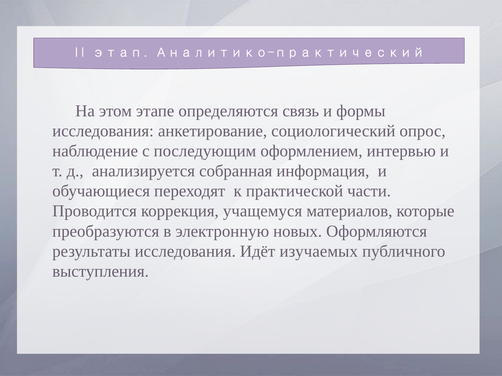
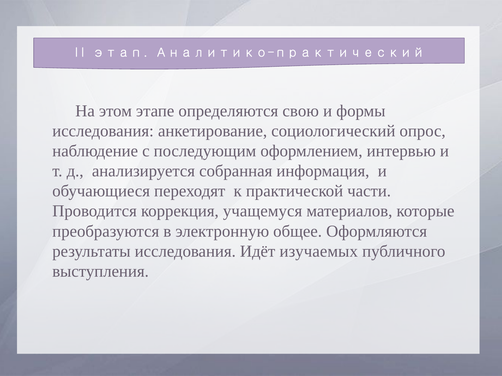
связь: связь -> свою
новых: новых -> общее
